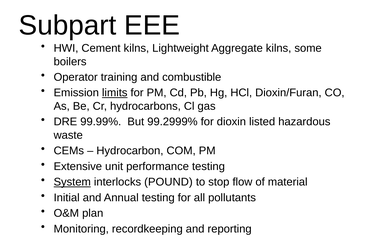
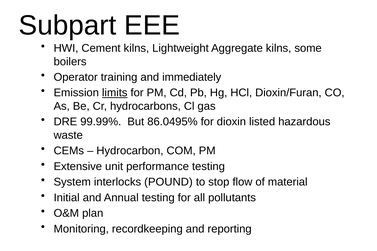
combustible: combustible -> immediately
99.2999%: 99.2999% -> 86.0495%
System underline: present -> none
